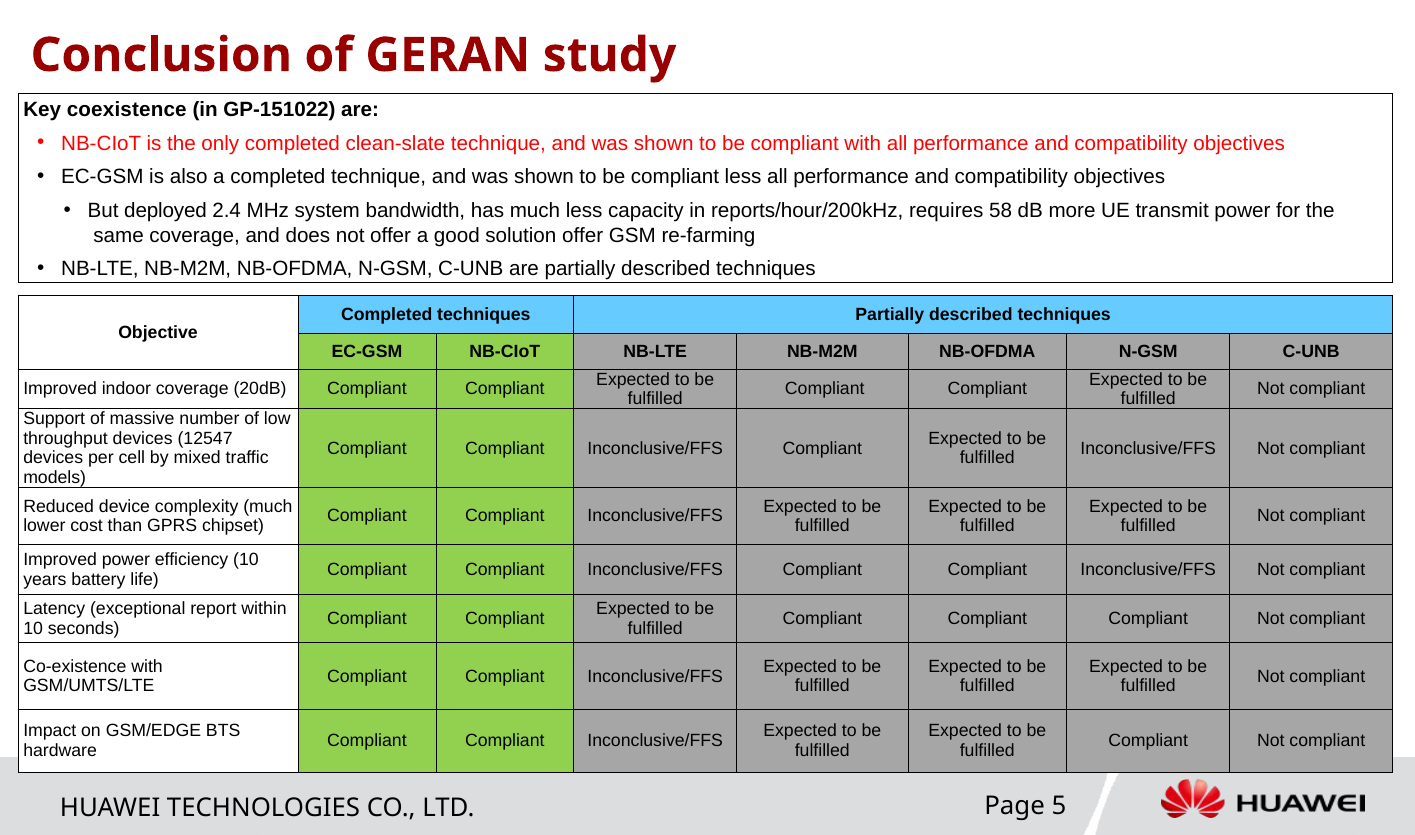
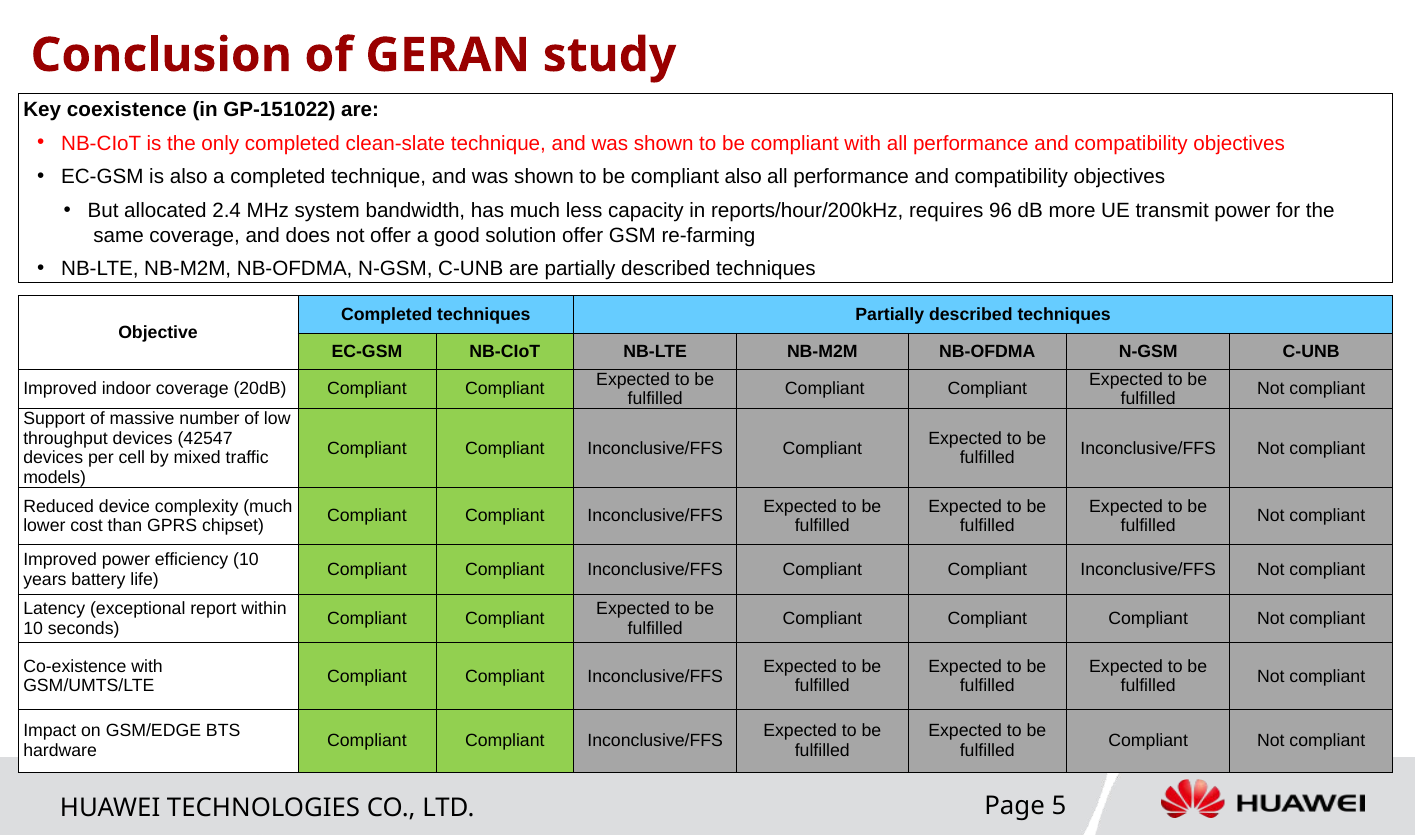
compliant less: less -> also
deployed: deployed -> allocated
58: 58 -> 96
12547: 12547 -> 42547
